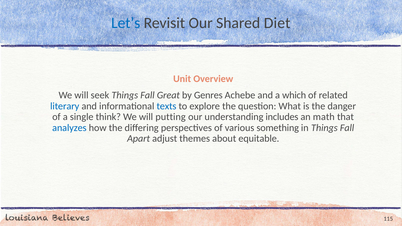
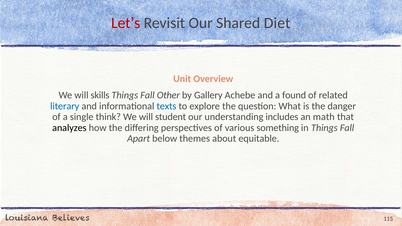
Let’s colour: blue -> red
seek: seek -> skills
Great: Great -> Other
Genres: Genres -> Gallery
which: which -> found
putting: putting -> student
analyzes colour: blue -> black
adjust: adjust -> below
